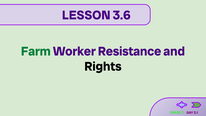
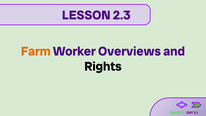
3.6: 3.6 -> 2.3
Farm colour: green -> orange
Resistance: Resistance -> Overviews
